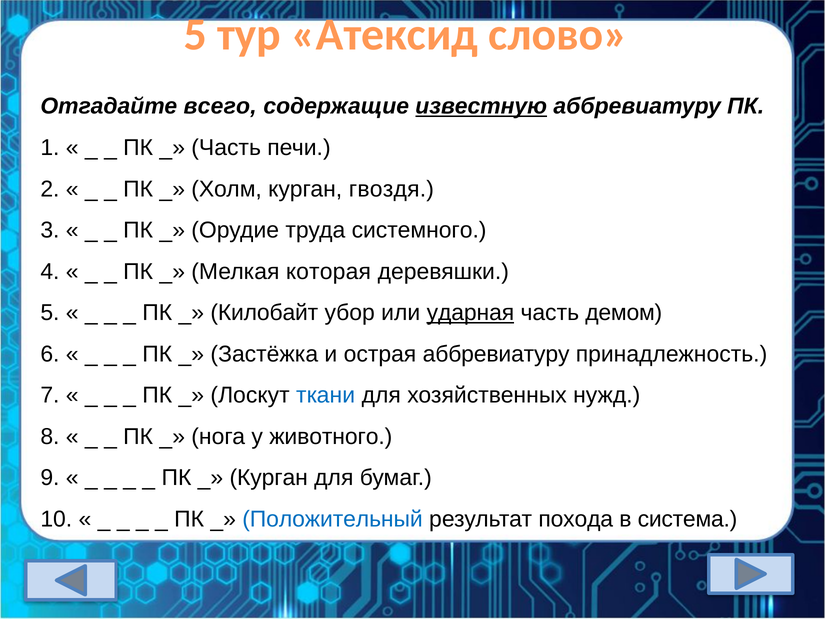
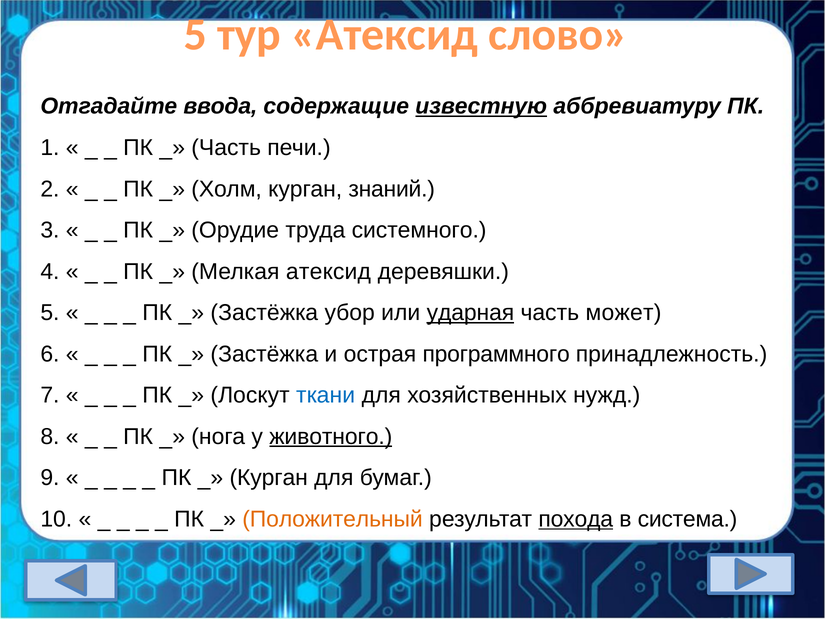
всего: всего -> ввода
гвоздя: гвоздя -> знаний
Мелкая которая: которая -> атексид
Килобайт at (264, 313): Килобайт -> Застёжка
демом: демом -> может
острая аббревиатуру: аббревиатуру -> программного
животного underline: none -> present
Положительный colour: blue -> orange
похода underline: none -> present
